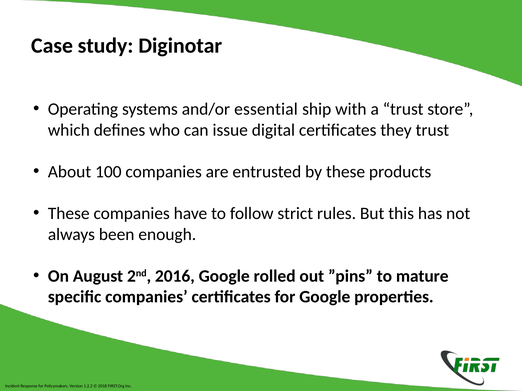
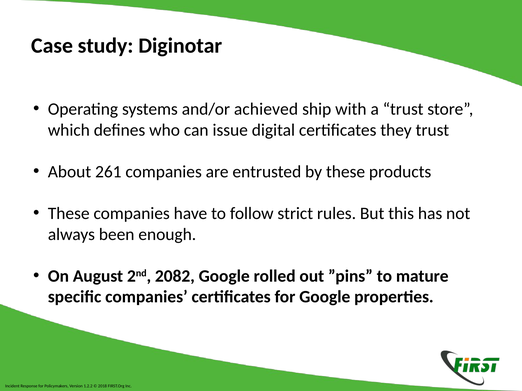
essential: essential -> achieved
100: 100 -> 261
2016: 2016 -> 2082
